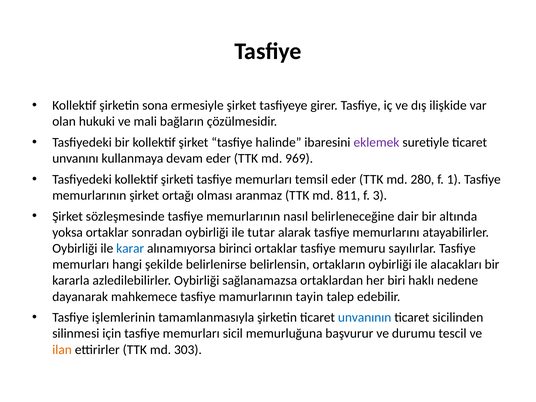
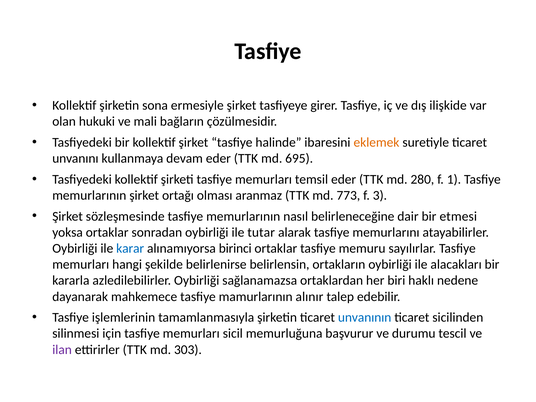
eklemek colour: purple -> orange
969: 969 -> 695
811: 811 -> 773
altında: altında -> etmesi
tayin: tayin -> alınır
ilan colour: orange -> purple
